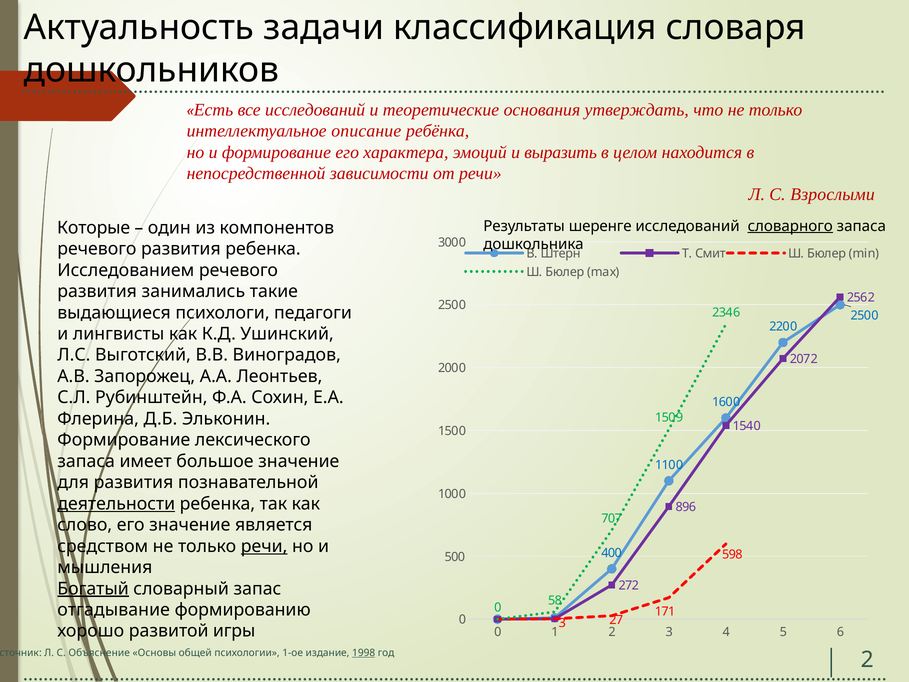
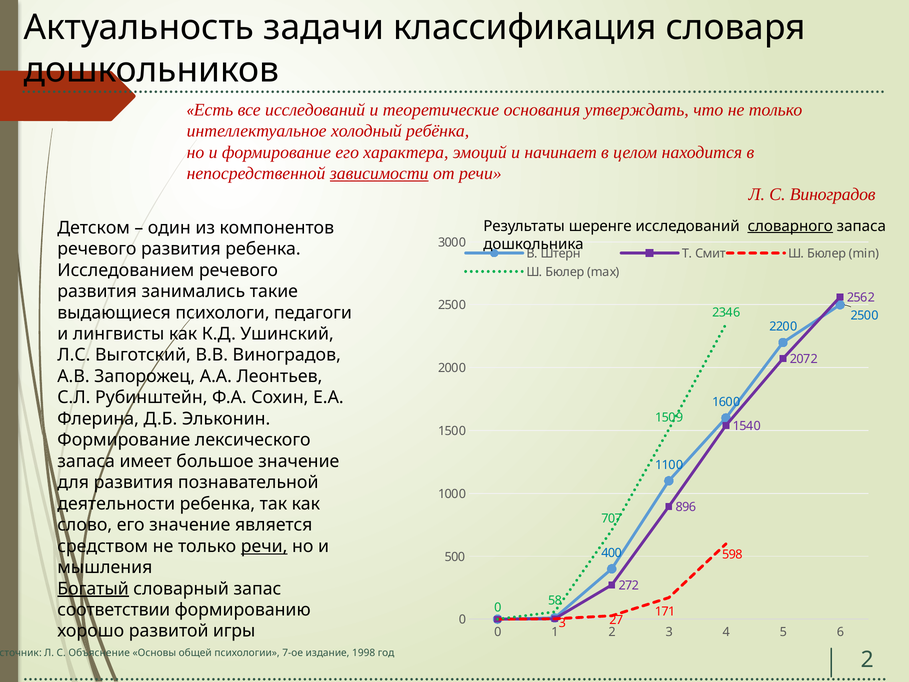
описание: описание -> холодный
выразить: выразить -> начинает
зависимости underline: none -> present
С Взрослыми: Взрослыми -> Виноградов
Которые: Которые -> Детском
деятельности underline: present -> none
отгадывание: отгадывание -> соответствии
1-ое: 1-ое -> 7-ое
1998 underline: present -> none
